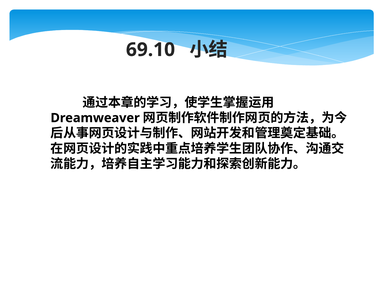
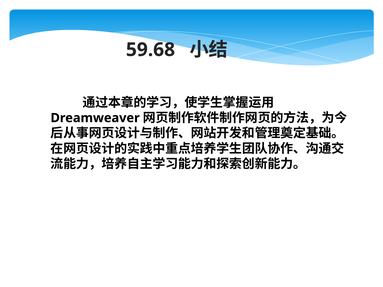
69.10: 69.10 -> 59.68
